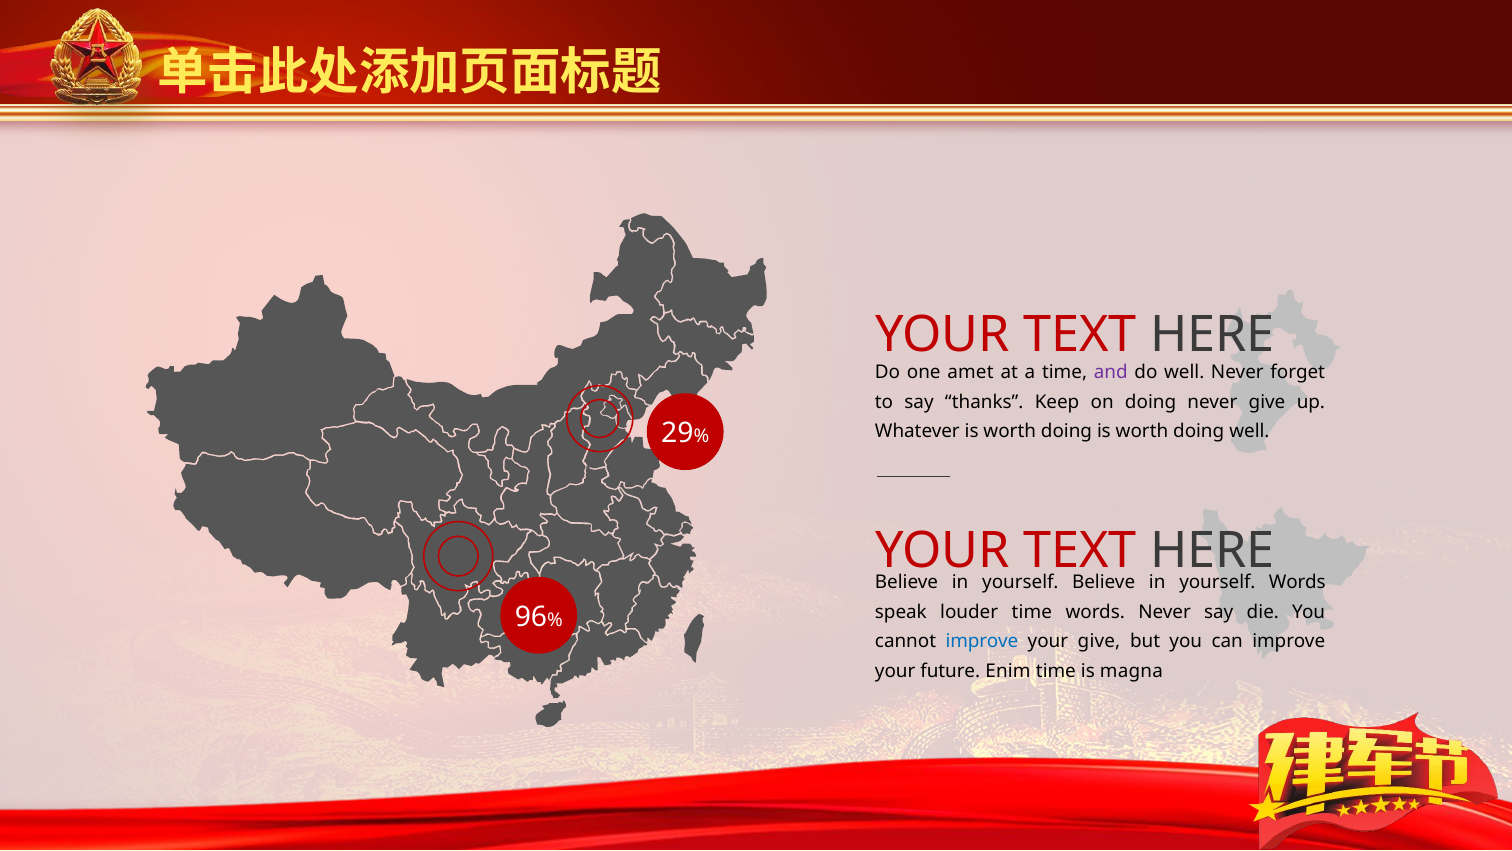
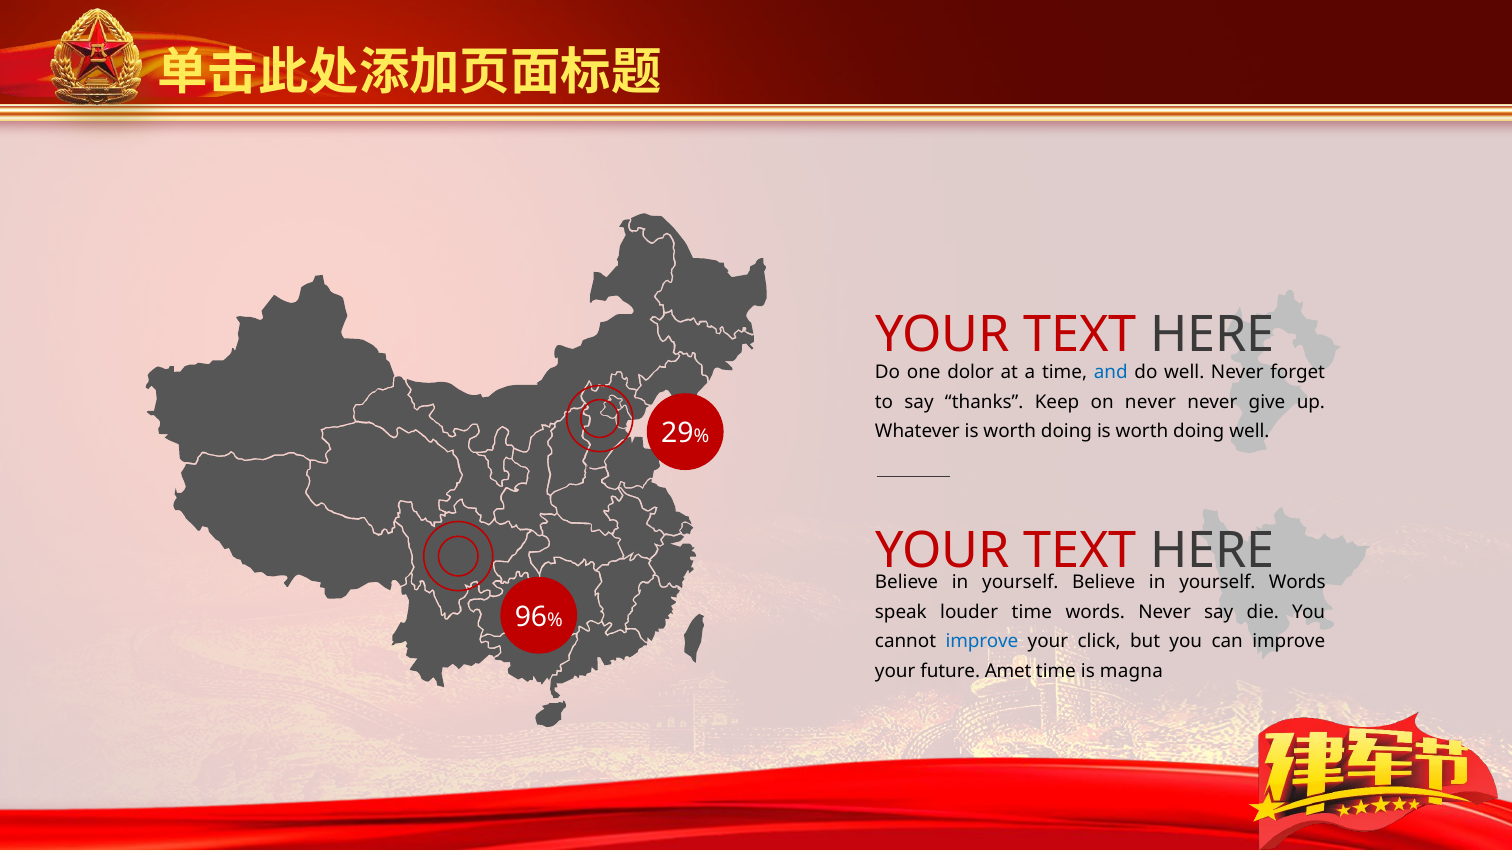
amet: amet -> dolor
and colour: purple -> blue
on doing: doing -> never
your give: give -> click
Enim: Enim -> Amet
